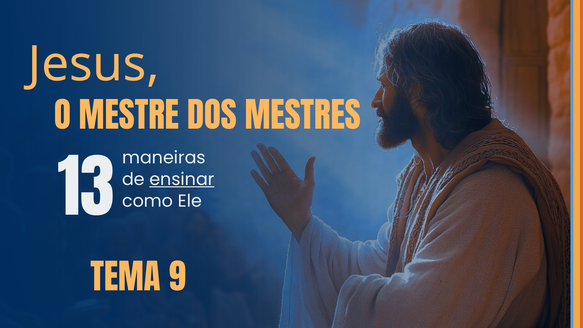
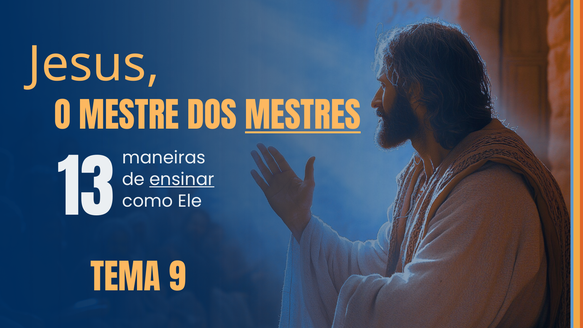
MESTRES underline: none -> present
